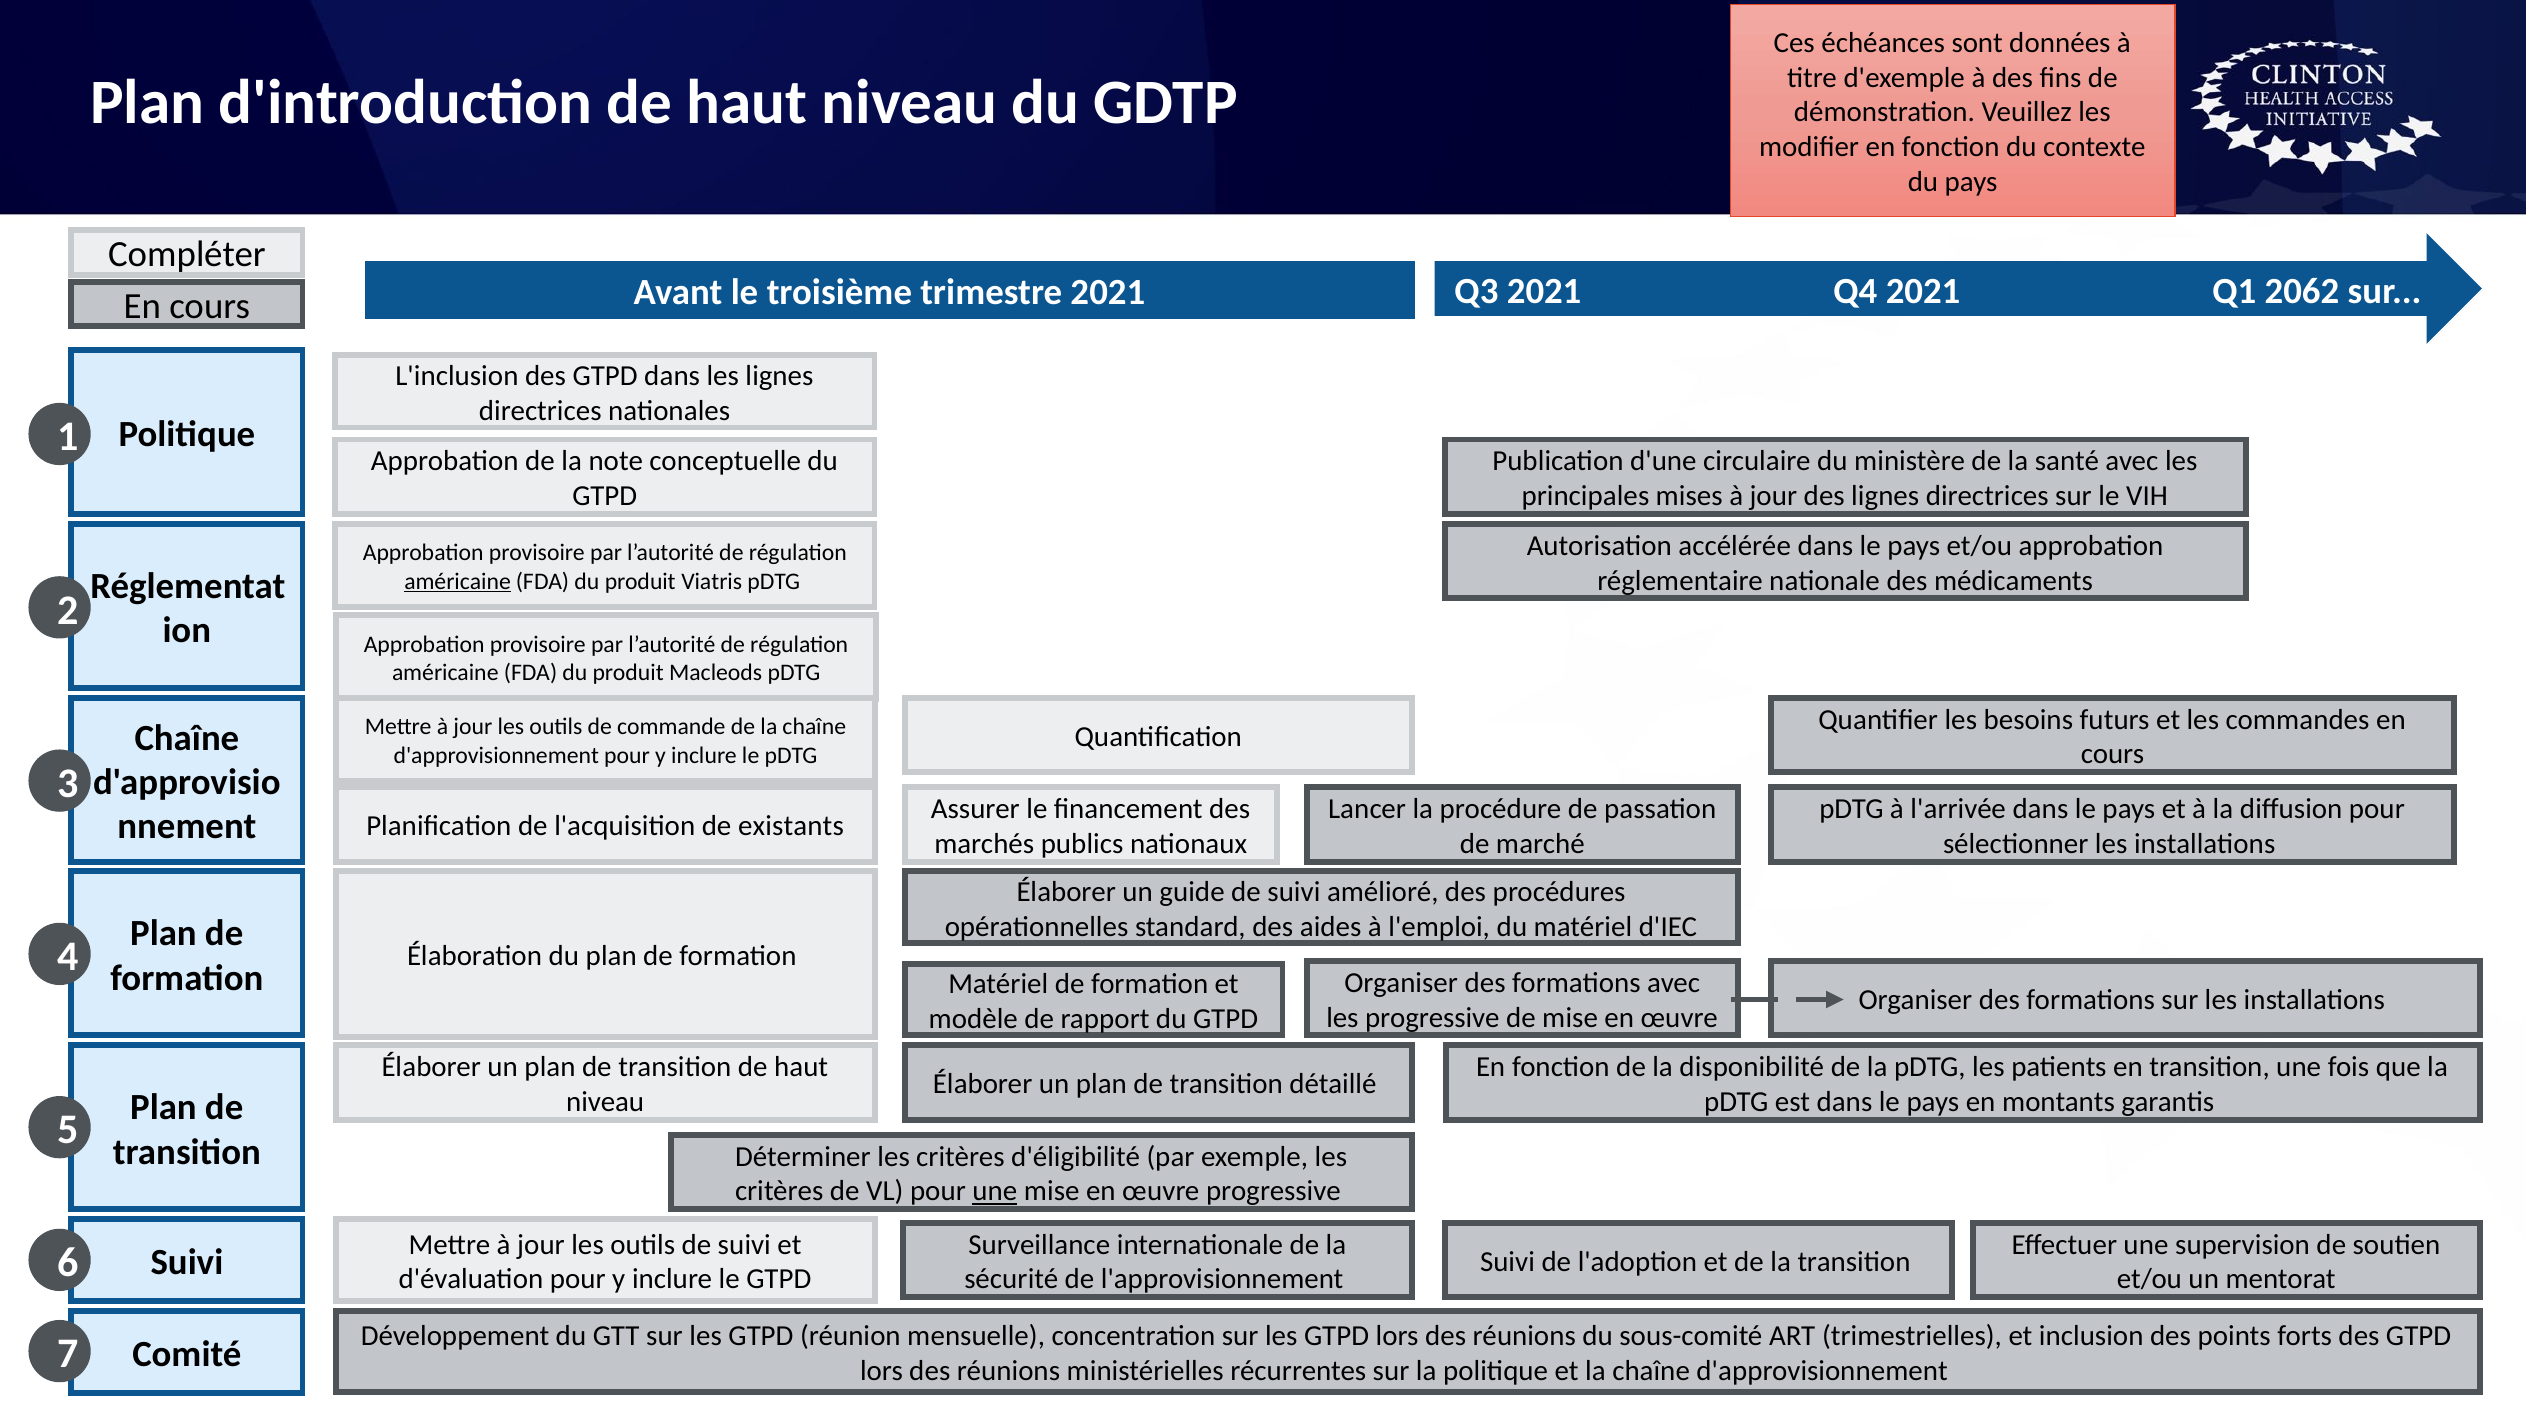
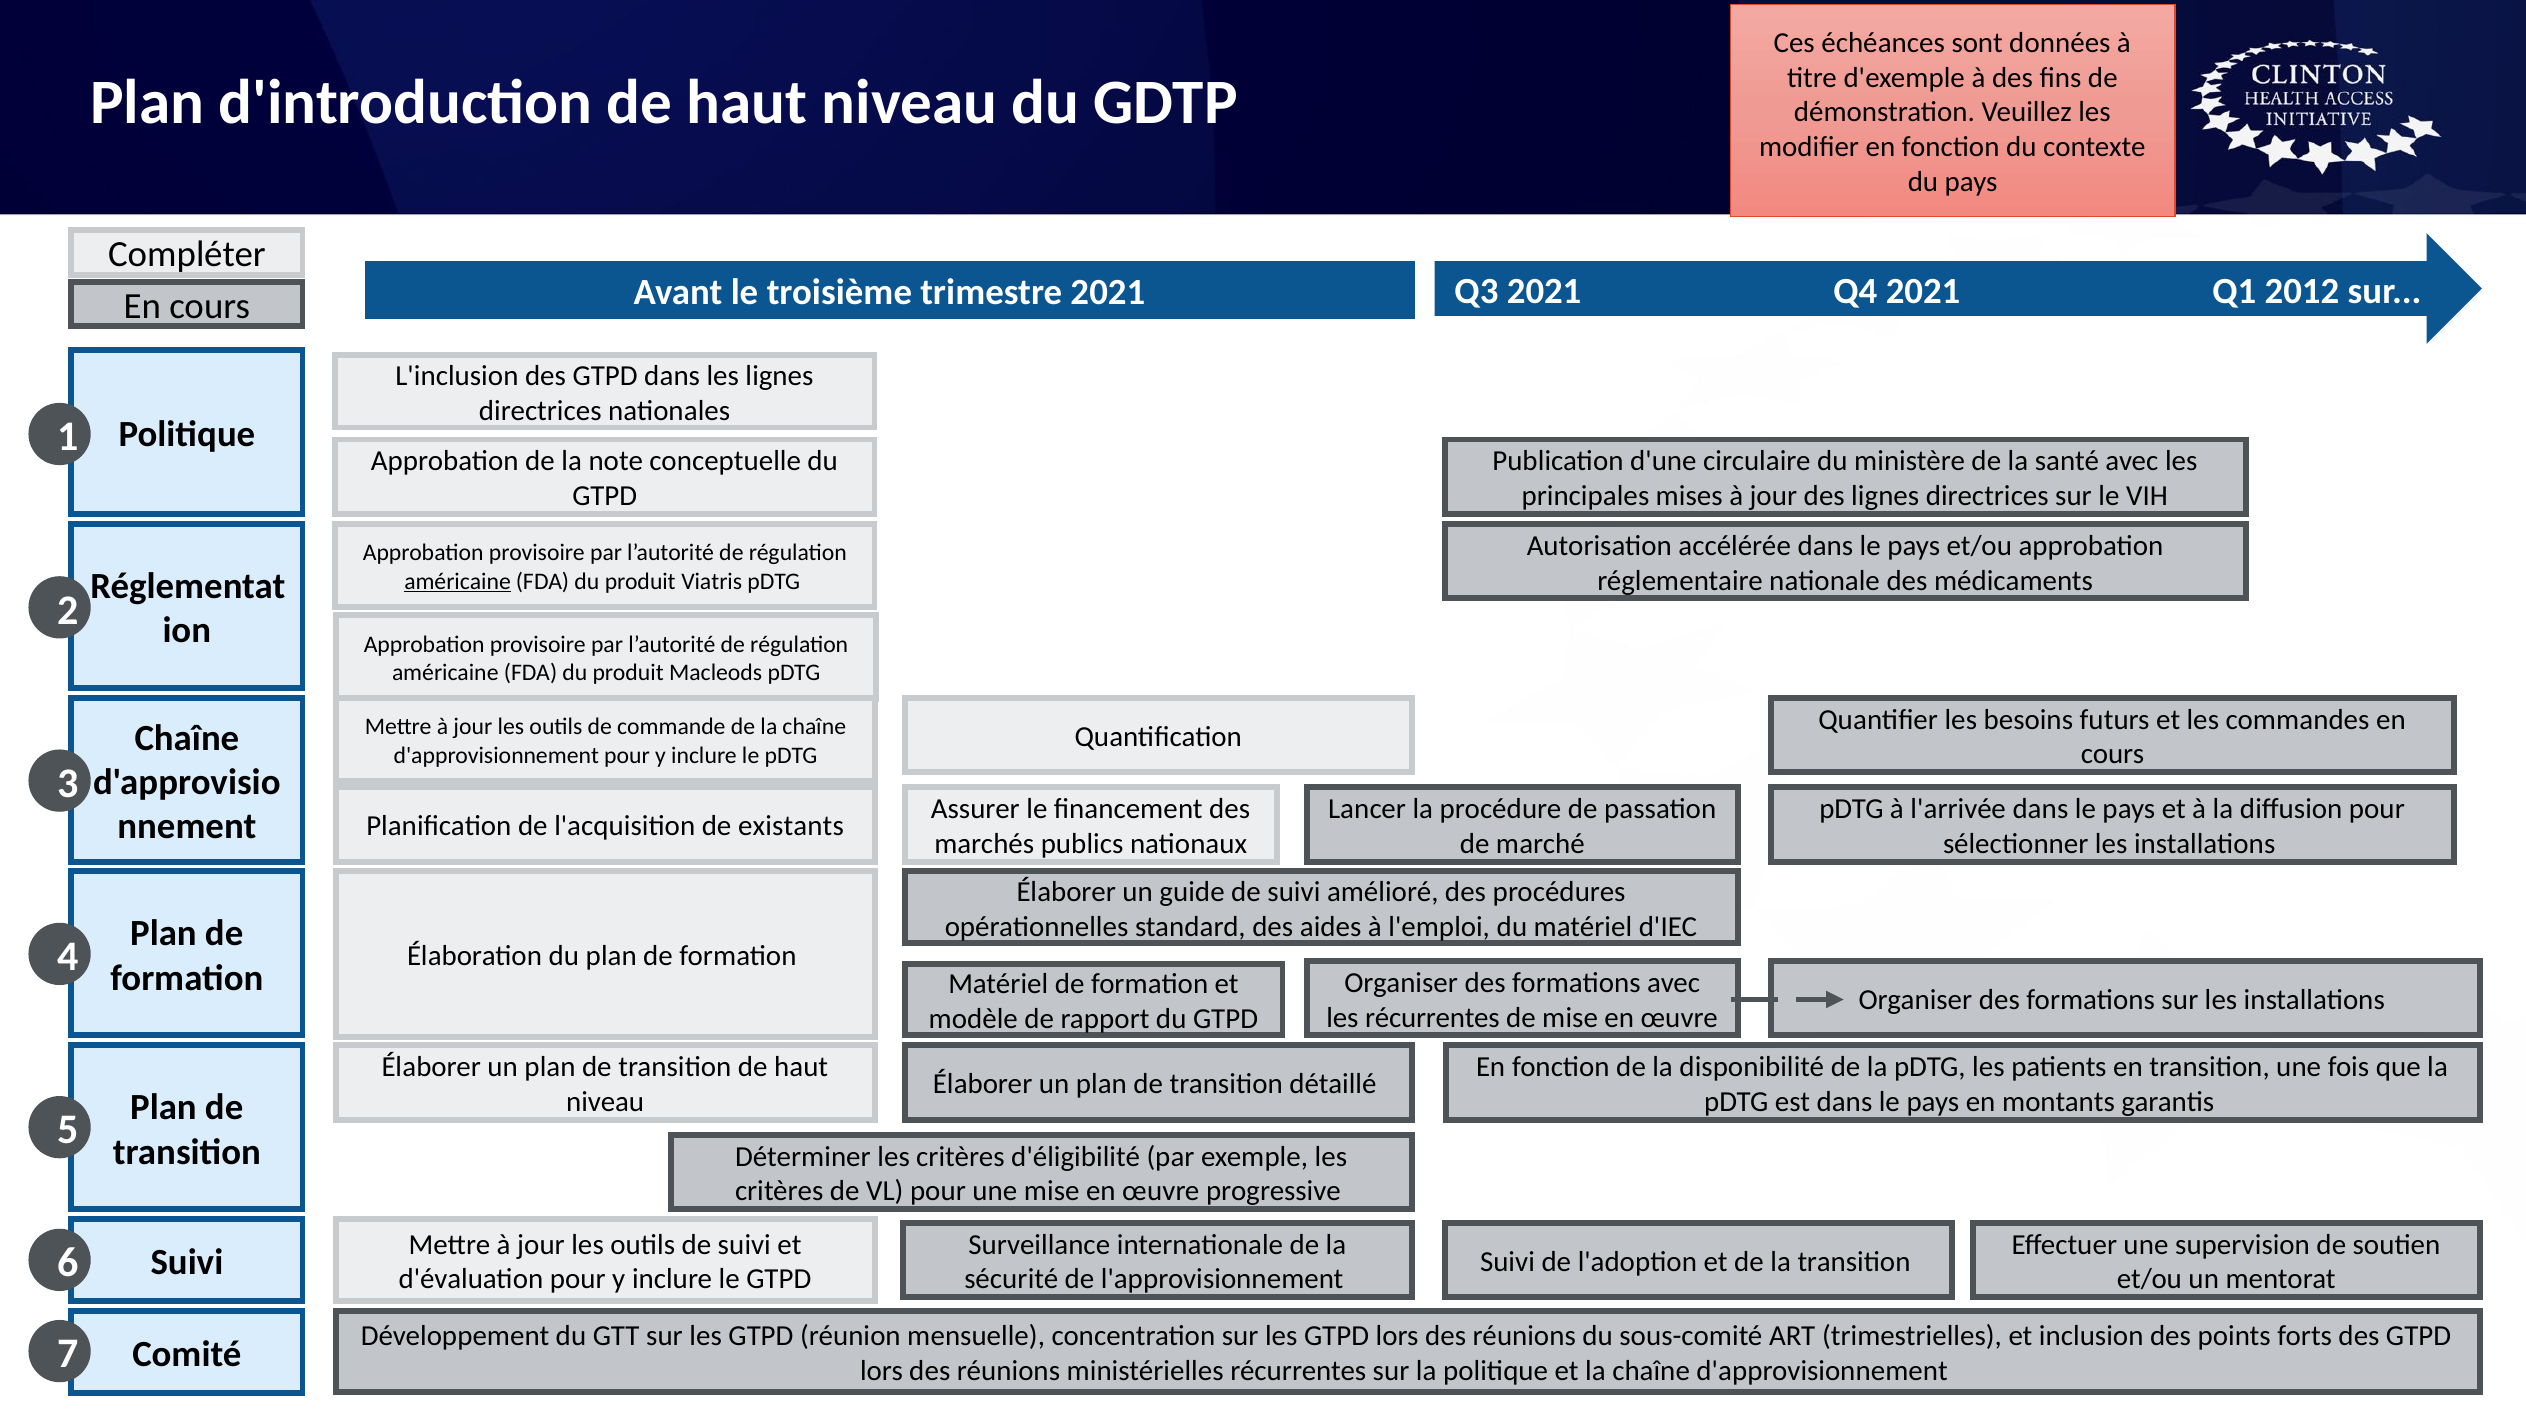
2062: 2062 -> 2012
les progressive: progressive -> récurrentes
une at (995, 1191) underline: present -> none
